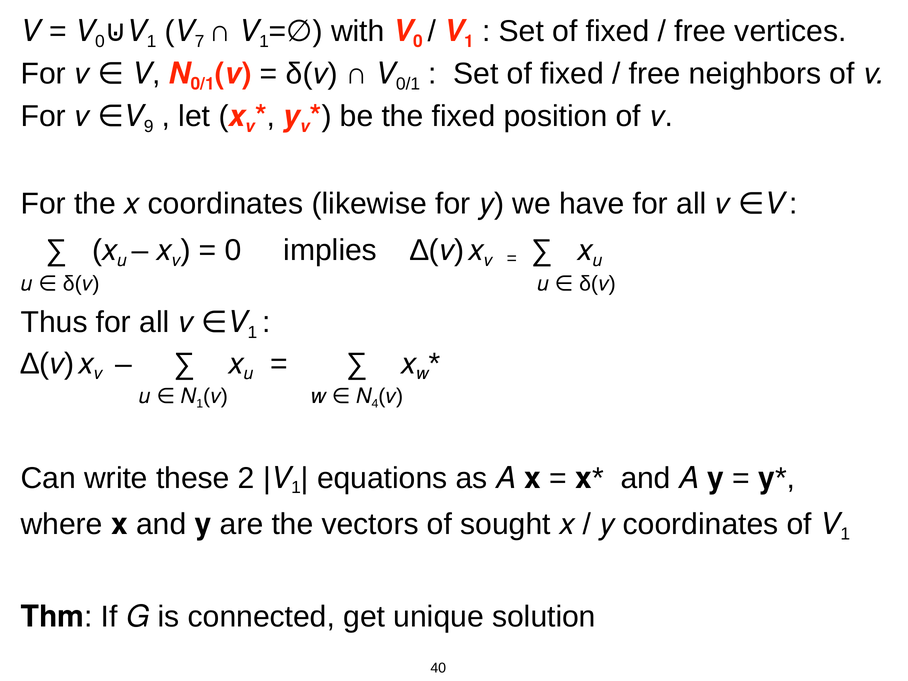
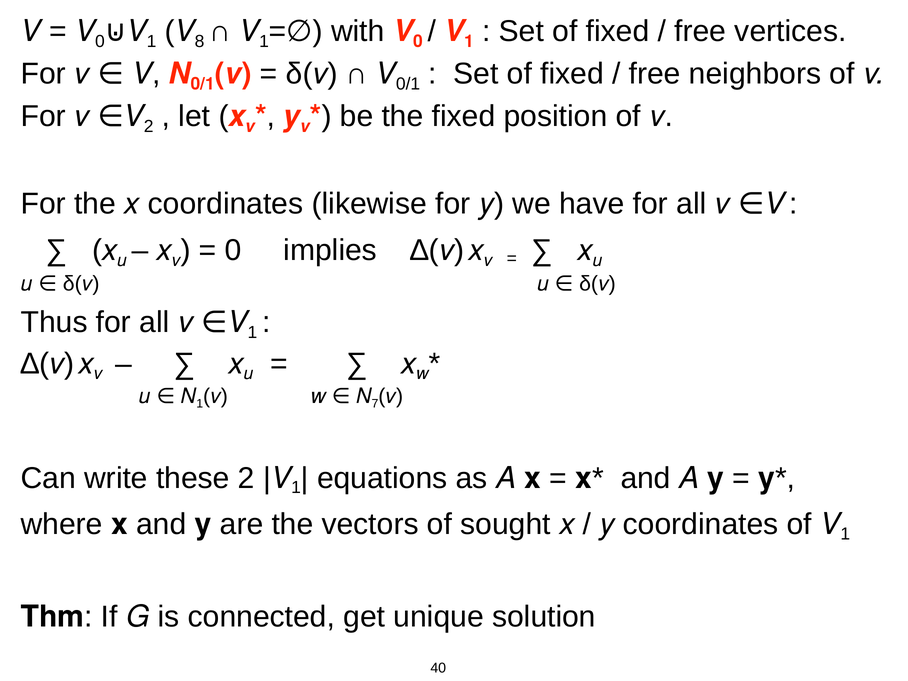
7: 7 -> 8
∈V 9: 9 -> 2
4: 4 -> 7
